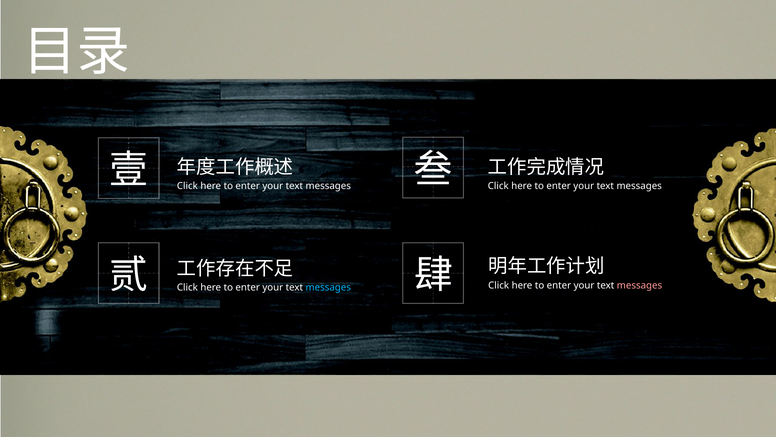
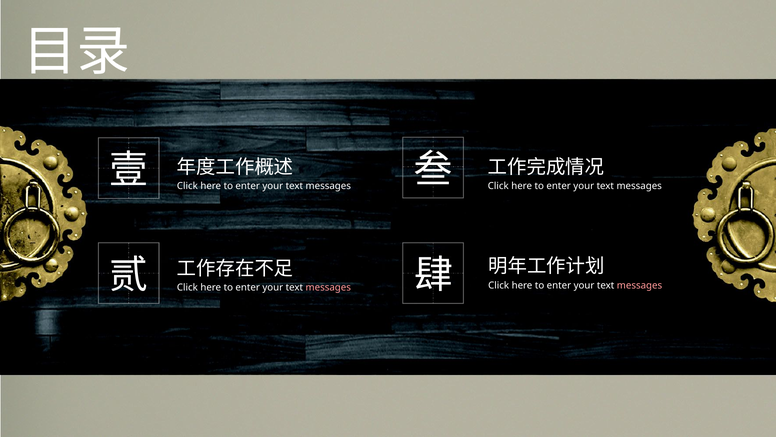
messages at (328, 287) colour: light blue -> pink
